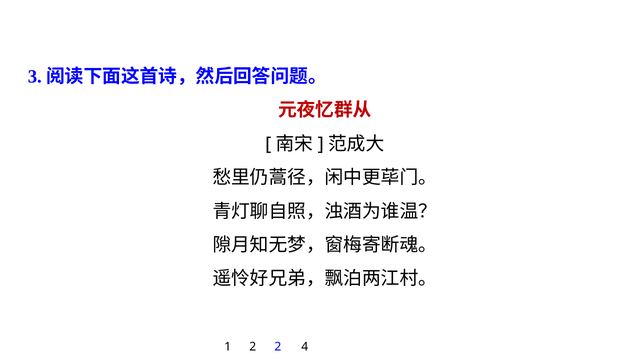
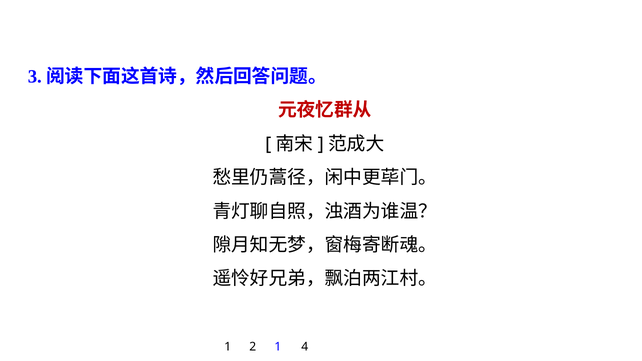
2 2: 2 -> 1
